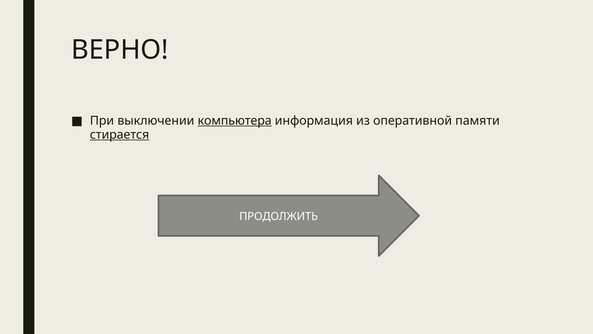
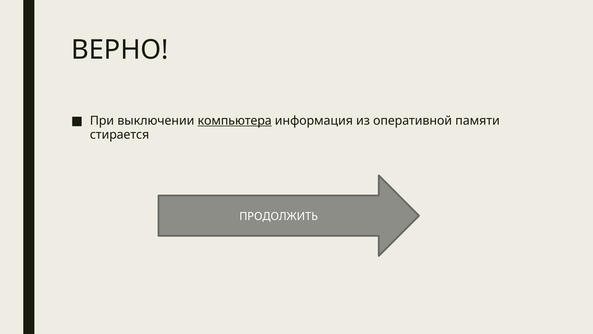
стирается underline: present -> none
